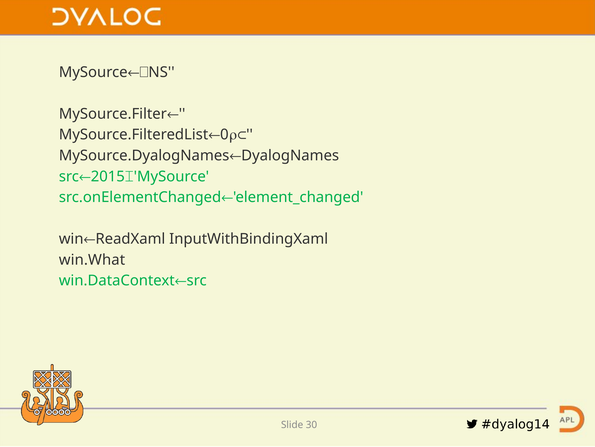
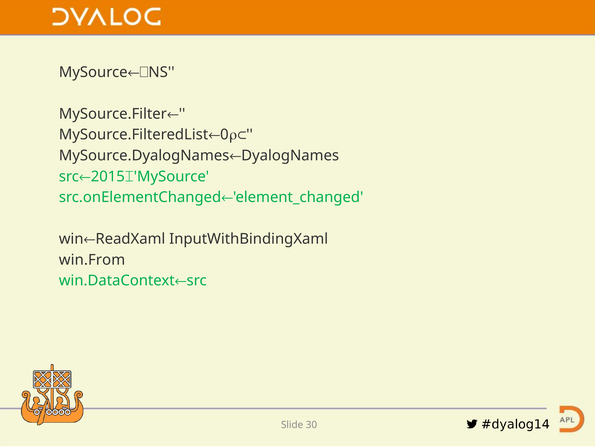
win.What: win.What -> win.From
